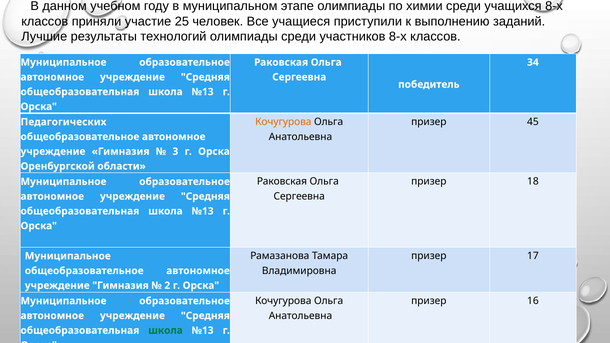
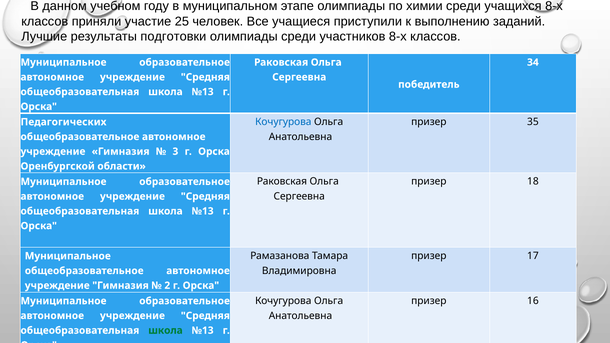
технологий: технологий -> подготовки
Кочугурова at (283, 122) colour: orange -> blue
45: 45 -> 35
